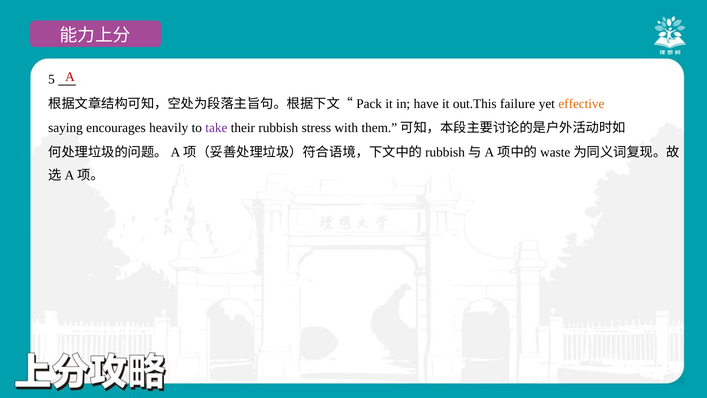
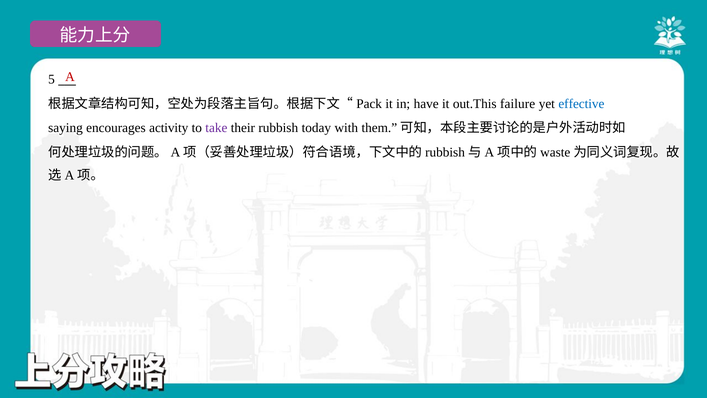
effective colour: orange -> blue
heavily: heavily -> activity
stress: stress -> today
